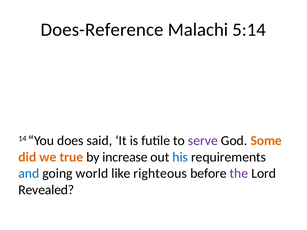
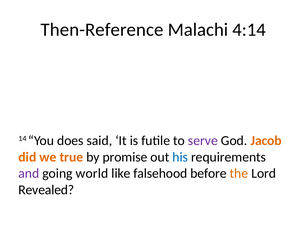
Does-Reference: Does-Reference -> Then-Reference
5:14: 5:14 -> 4:14
Some: Some -> Jacob
increase: increase -> promise
and colour: blue -> purple
righteous: righteous -> falsehood
the colour: purple -> orange
